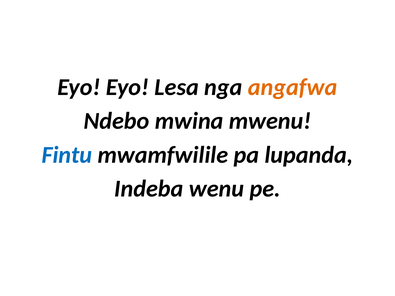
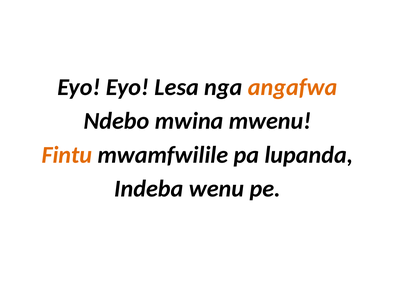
Fintu colour: blue -> orange
